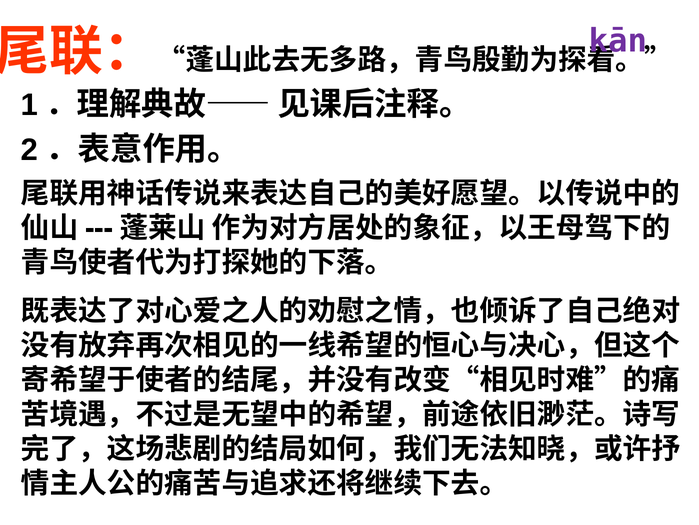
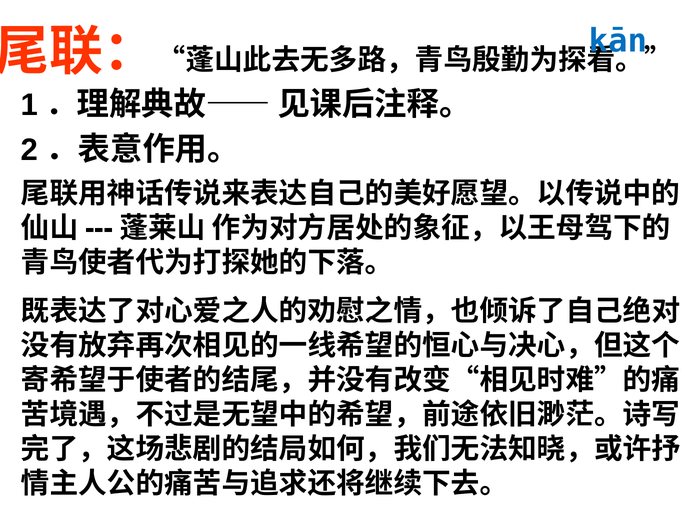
kān colour: purple -> blue
